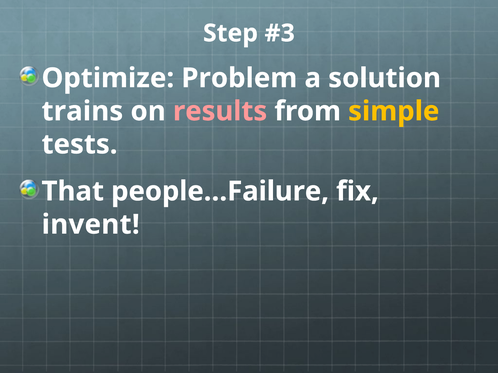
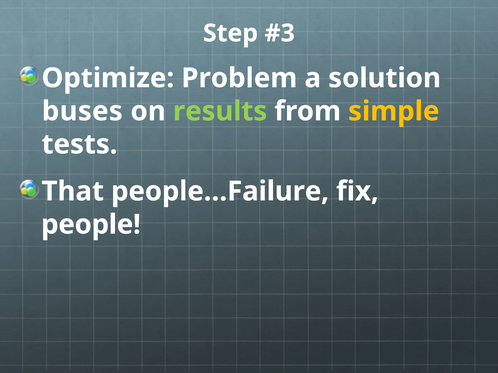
trains: trains -> buses
results colour: pink -> light green
invent: invent -> people
